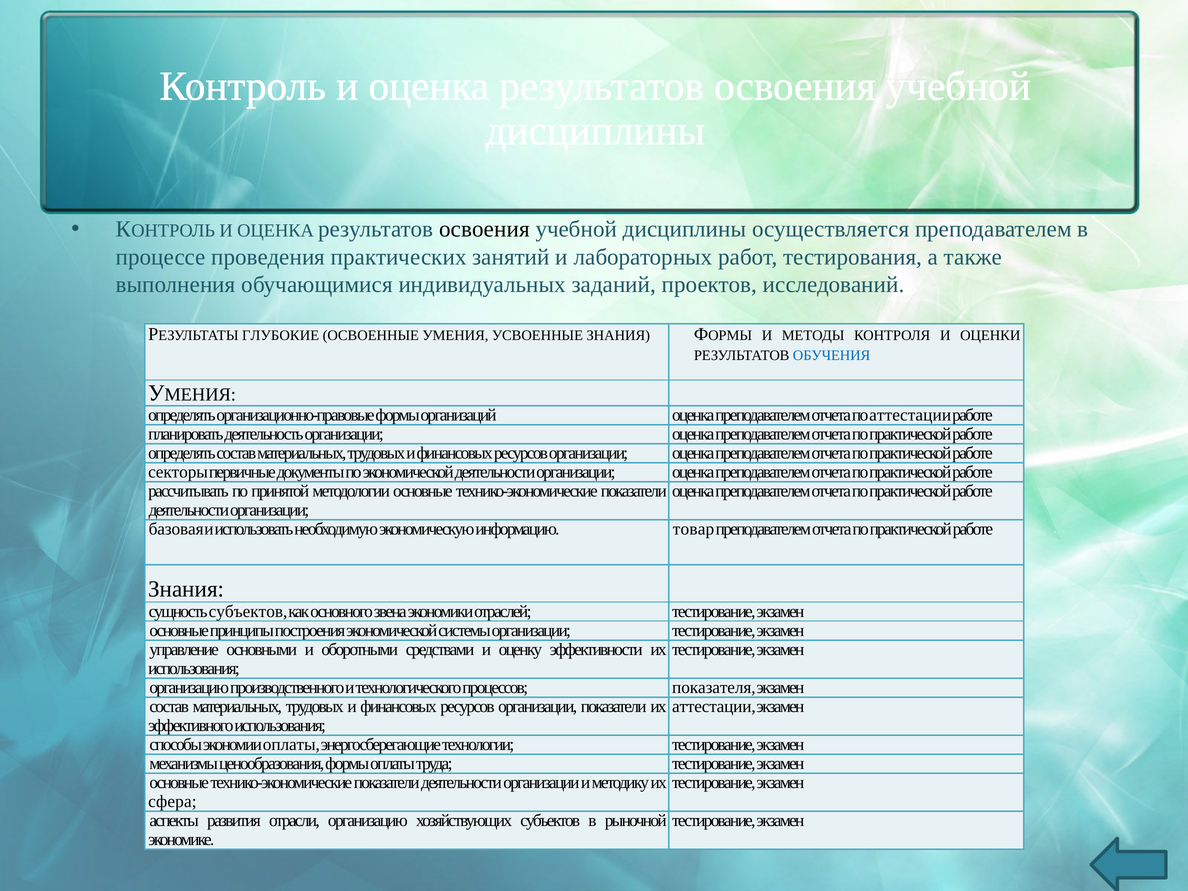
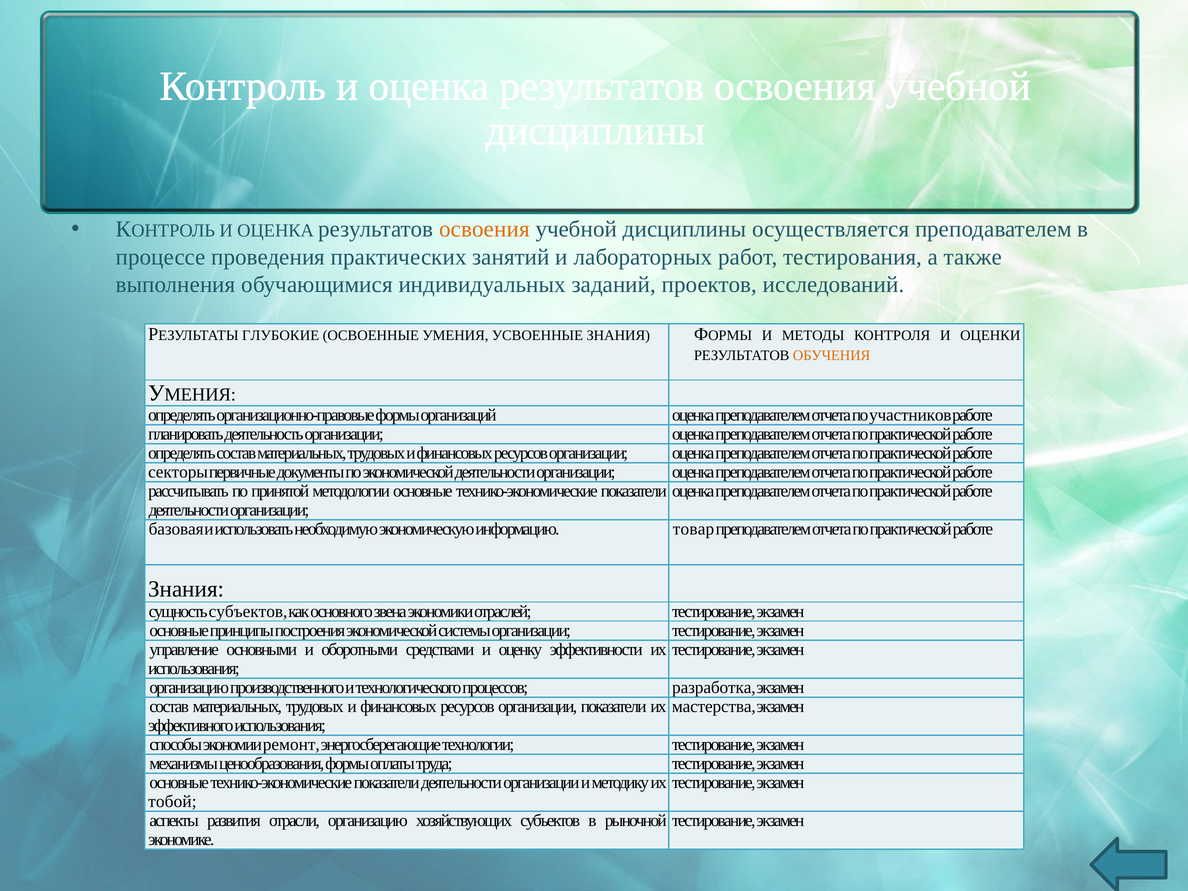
освоения at (484, 229) colour: black -> orange
ОБУЧЕНИЯ colour: blue -> orange
по аттестации: аттестации -> участников
показателя: показателя -> разработка
аттестации at (714, 707): аттестации -> мастерства
экономии оплаты: оплаты -> ремонт
сфера: сфера -> тобой
